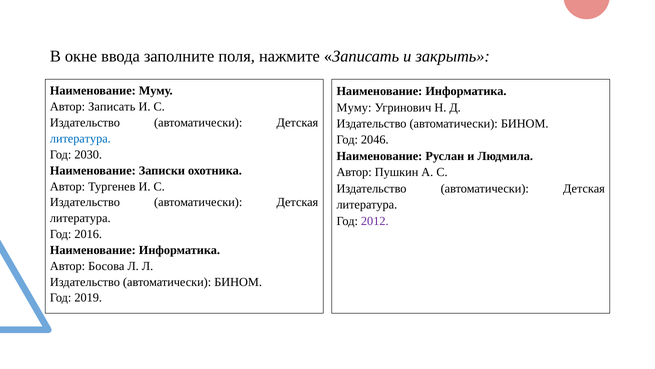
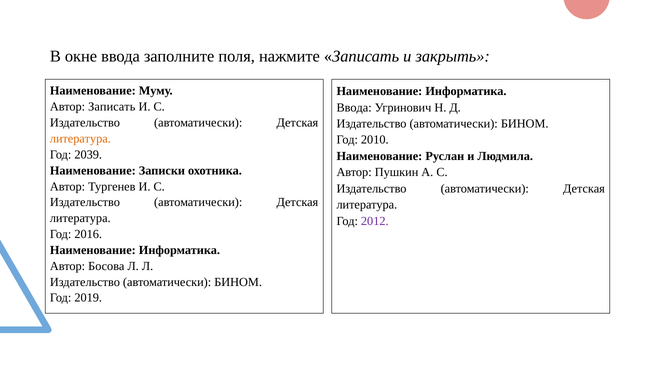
Муму at (354, 107): Муму -> Ввода
литература at (80, 138) colour: blue -> orange
2046: 2046 -> 2010
2030: 2030 -> 2039
